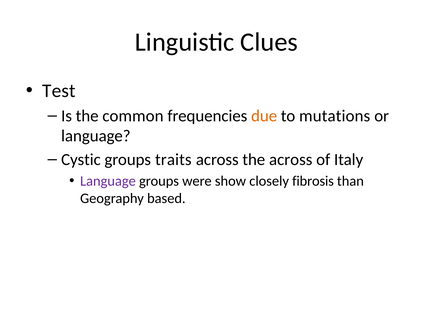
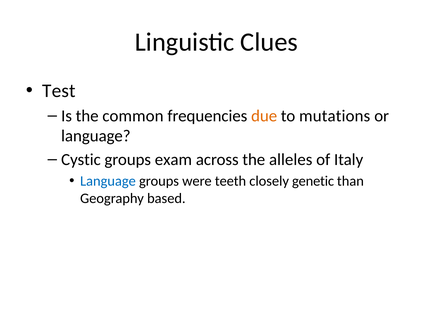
traits: traits -> exam
the across: across -> alleles
Language at (108, 181) colour: purple -> blue
show: show -> teeth
fibrosis: fibrosis -> genetic
